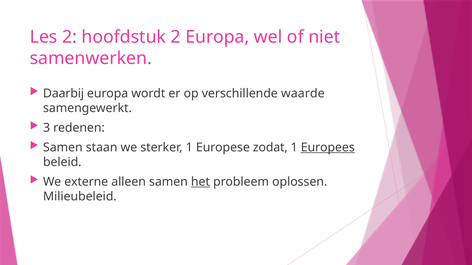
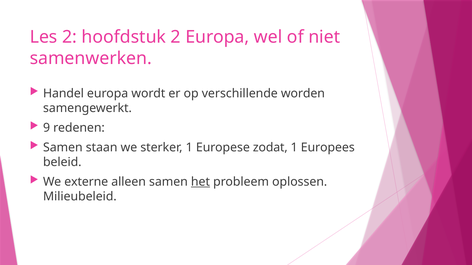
Daarbij: Daarbij -> Handel
waarde: waarde -> worden
3: 3 -> 9
Europees underline: present -> none
